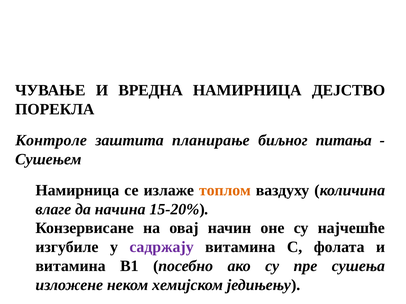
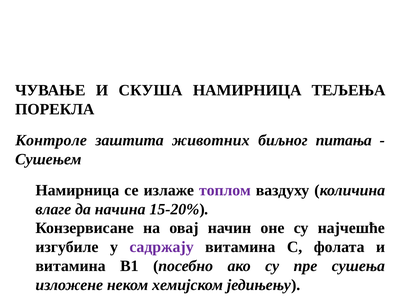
ВРЕДНА: ВРЕДНА -> СКУША
ДЕЈСТВО: ДЕЈСТВО -> ТЕЉЕЊА
планирање: планирање -> животних
топлом colour: orange -> purple
